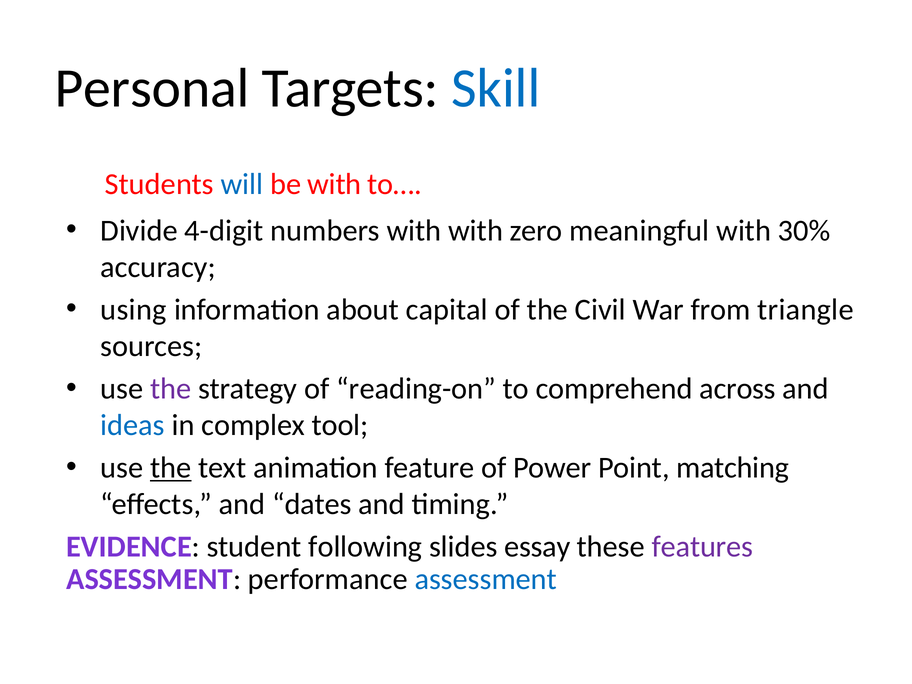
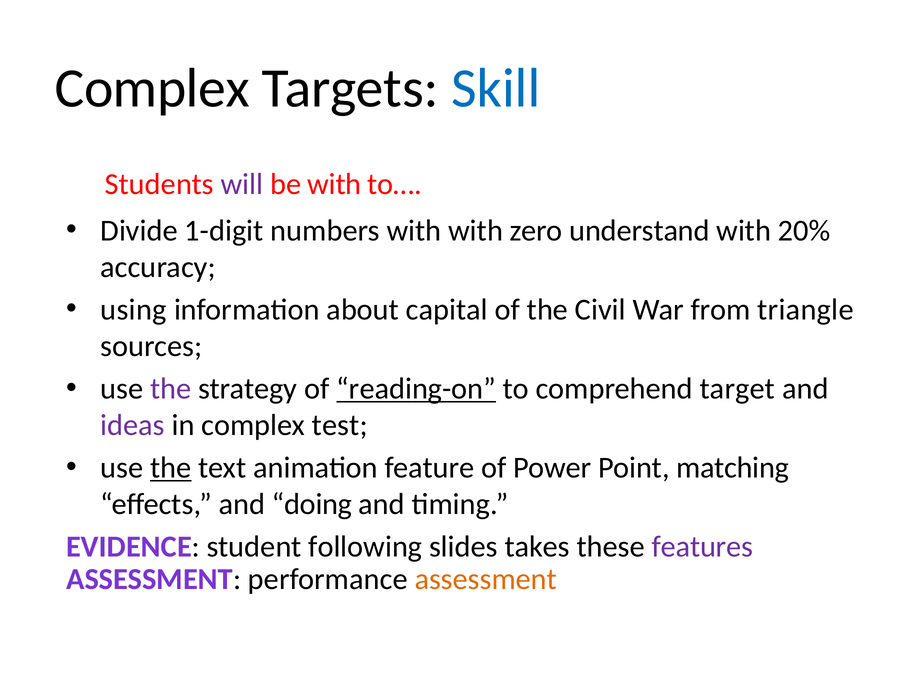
Personal at (152, 88): Personal -> Complex
will colour: blue -> purple
4-digit: 4-digit -> 1-digit
meaningful: meaningful -> understand
30%: 30% -> 20%
reading-on underline: none -> present
across: across -> target
ideas colour: blue -> purple
tool: tool -> test
dates: dates -> doing
essay: essay -> takes
assessment at (486, 579) colour: blue -> orange
